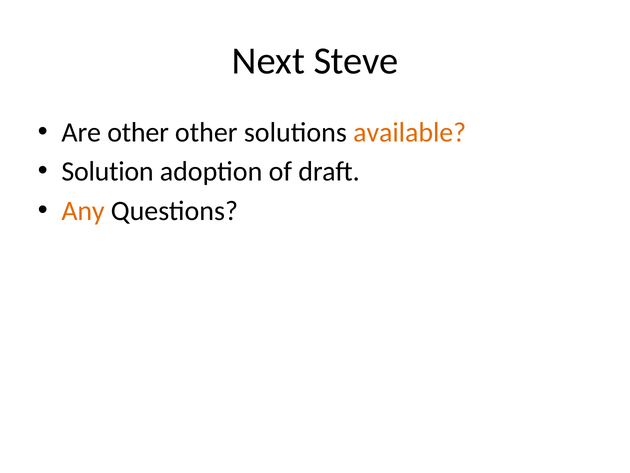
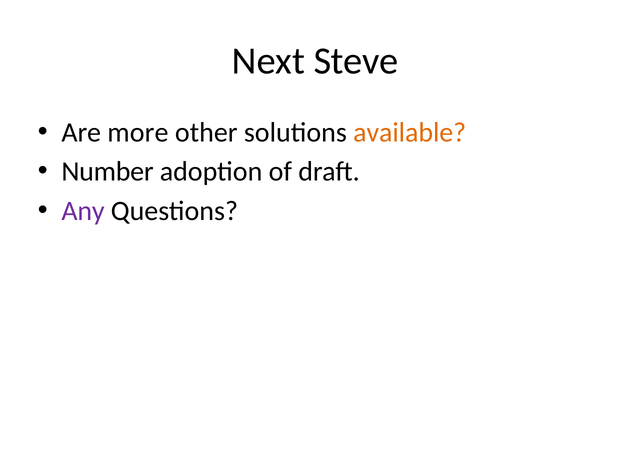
Are other: other -> more
Solution: Solution -> Number
Any colour: orange -> purple
